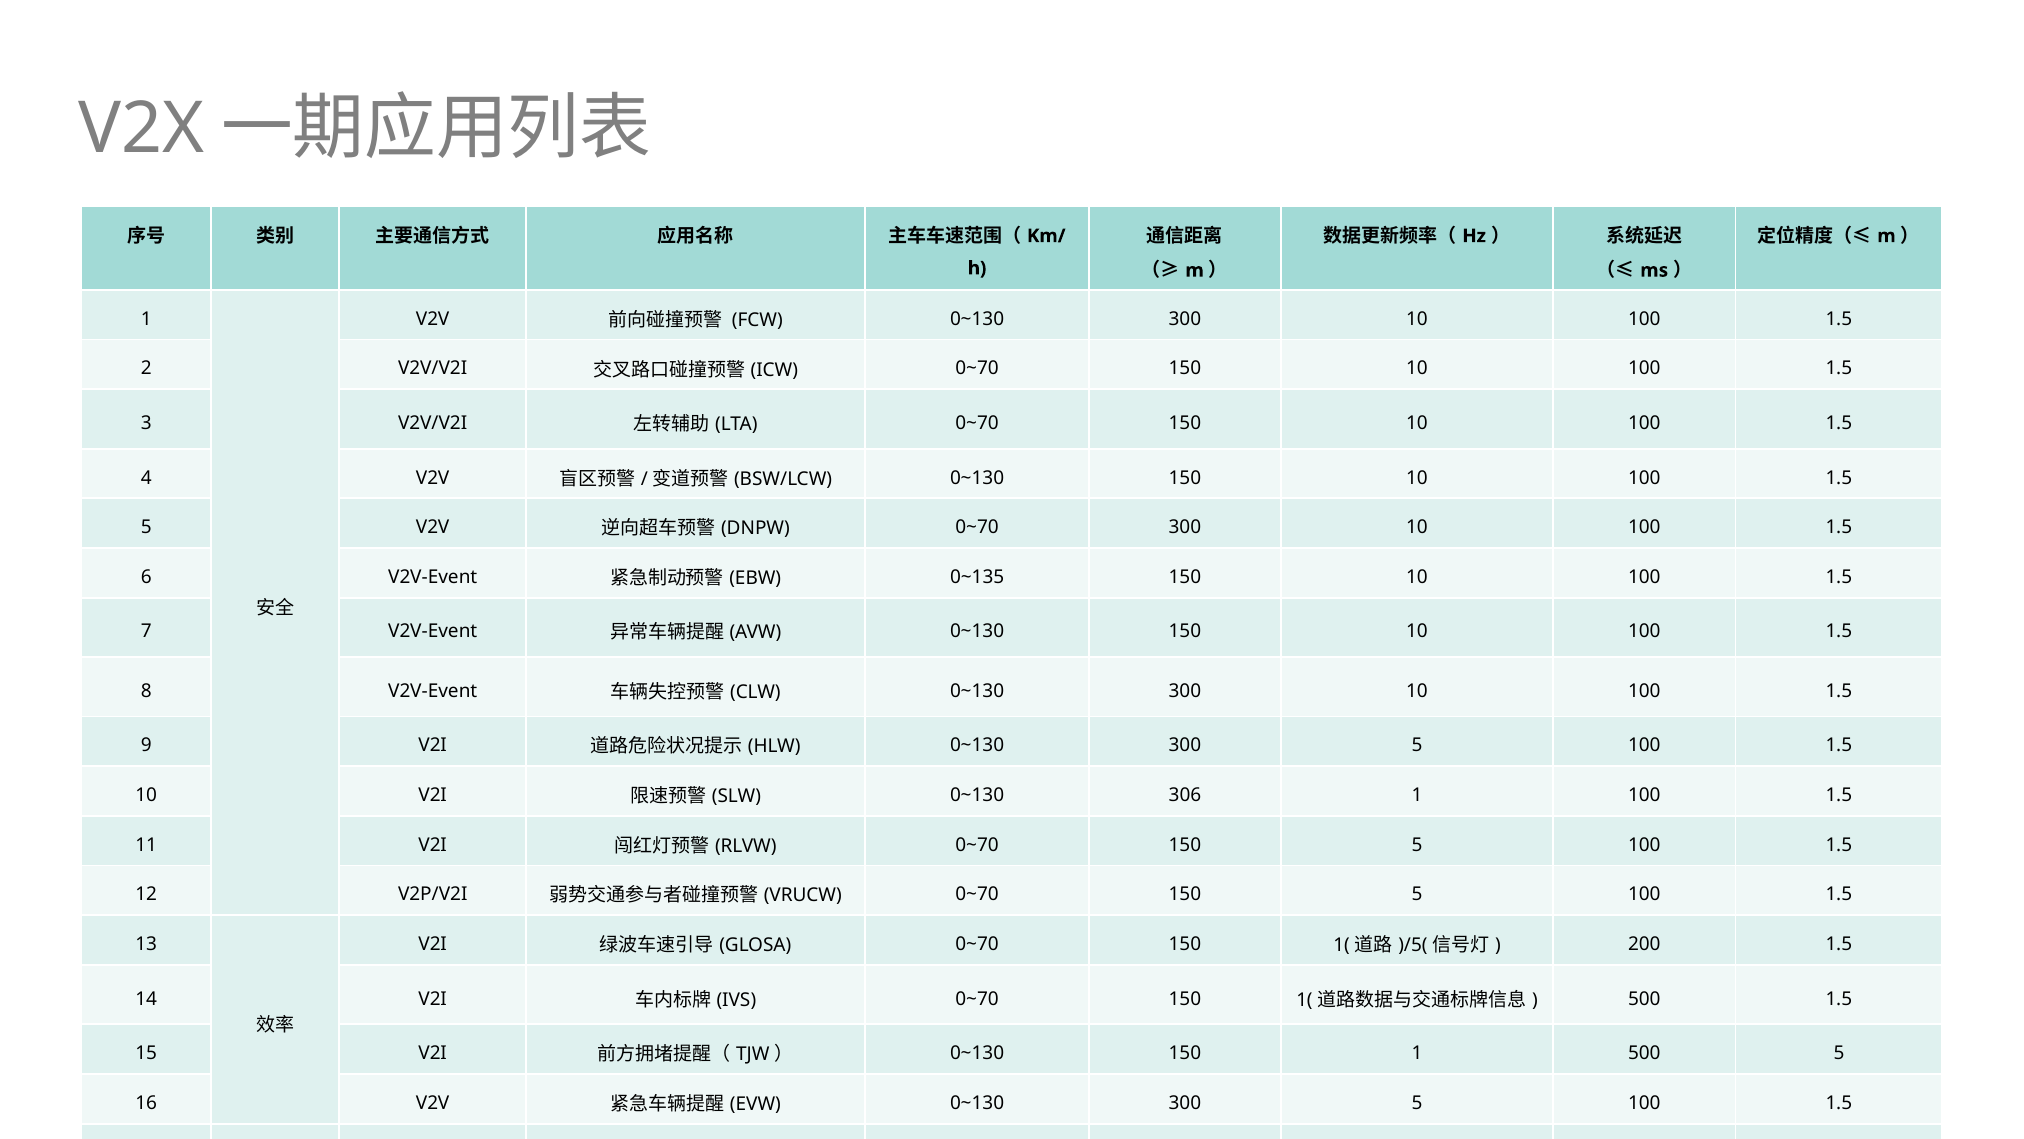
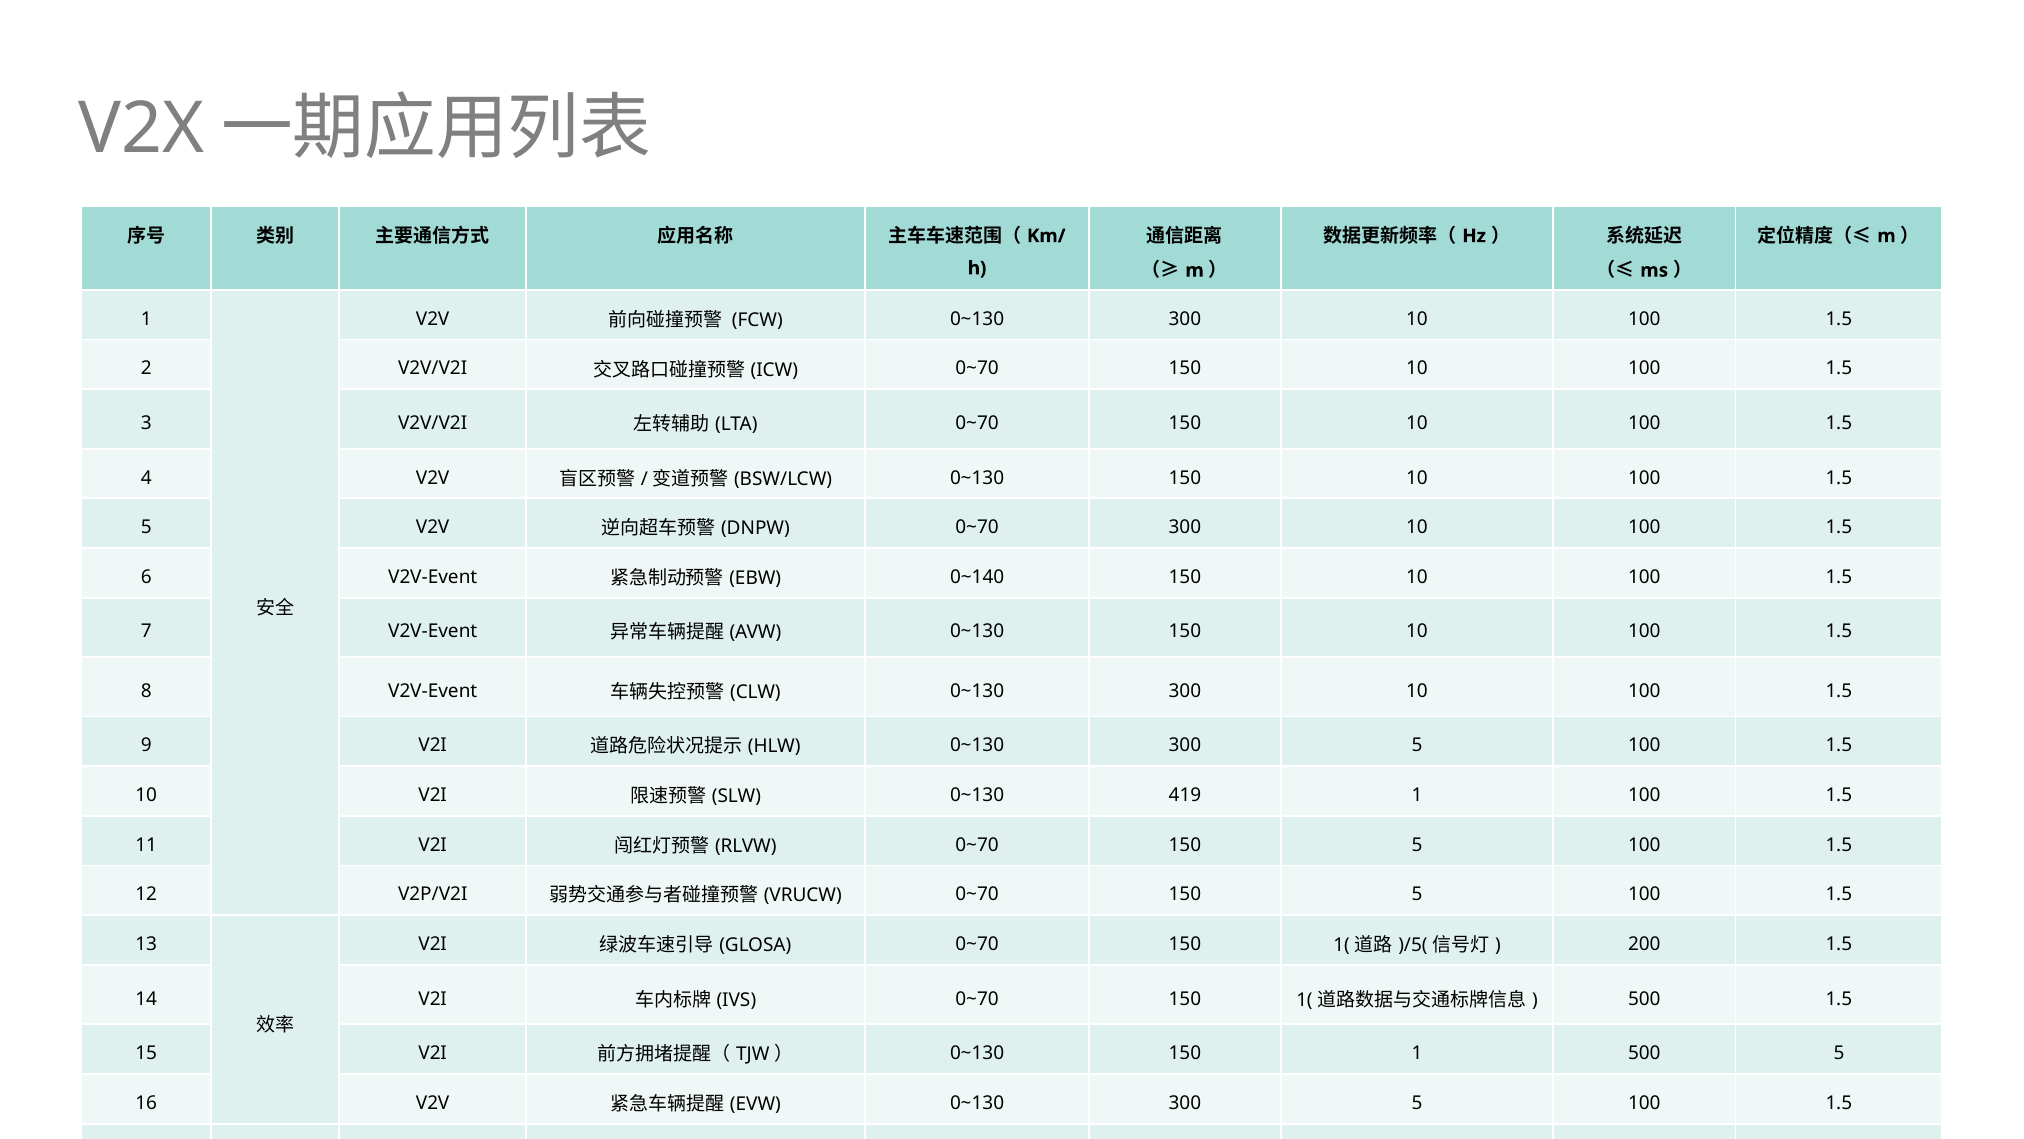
0~135: 0~135 -> 0~140
306: 306 -> 419
